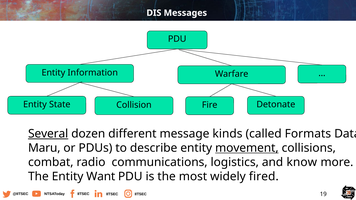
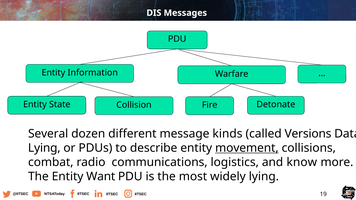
Several underline: present -> none
Formats: Formats -> Versions
Maru at (44, 148): Maru -> Lying
widely fired: fired -> lying
